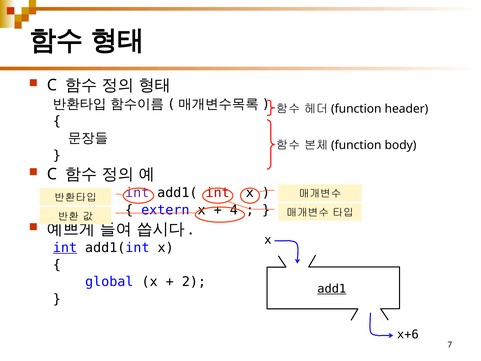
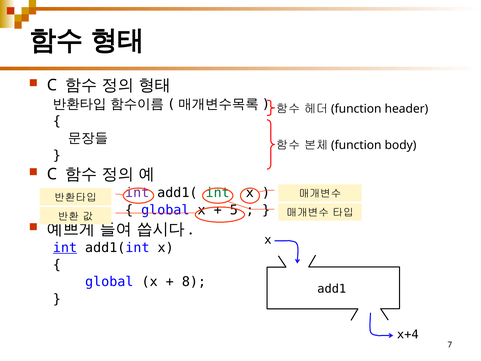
int at (218, 193) colour: red -> green
extern at (165, 210): extern -> global
4: 4 -> 5
2: 2 -> 8
add1 underline: present -> none
x+6: x+6 -> x+4
